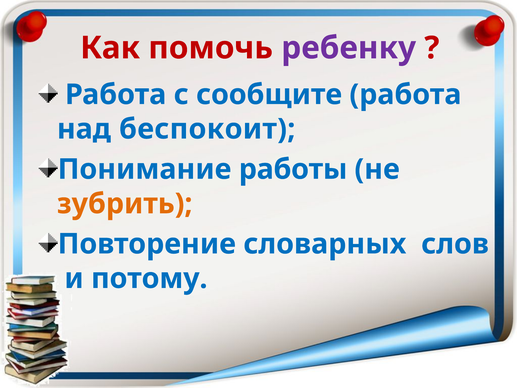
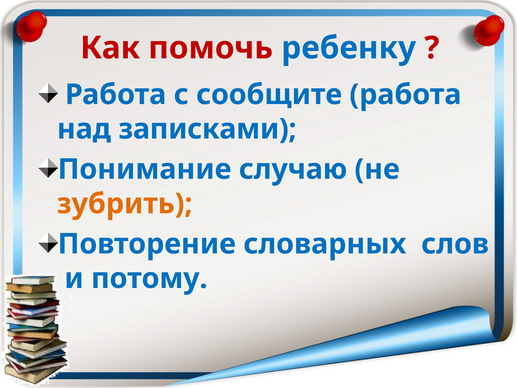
ребенку colour: purple -> blue
беспокоит: беспокоит -> записками
работы: работы -> случаю
